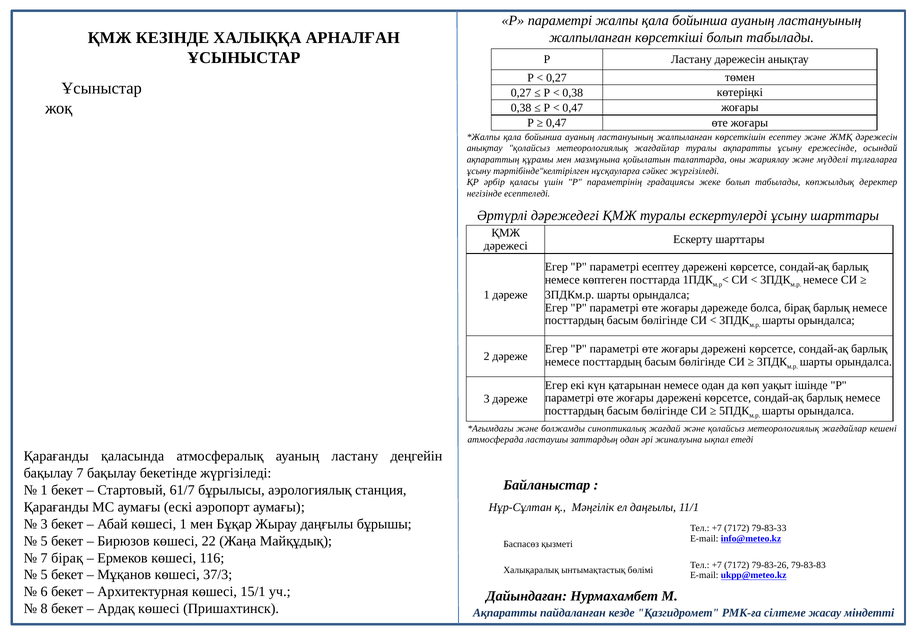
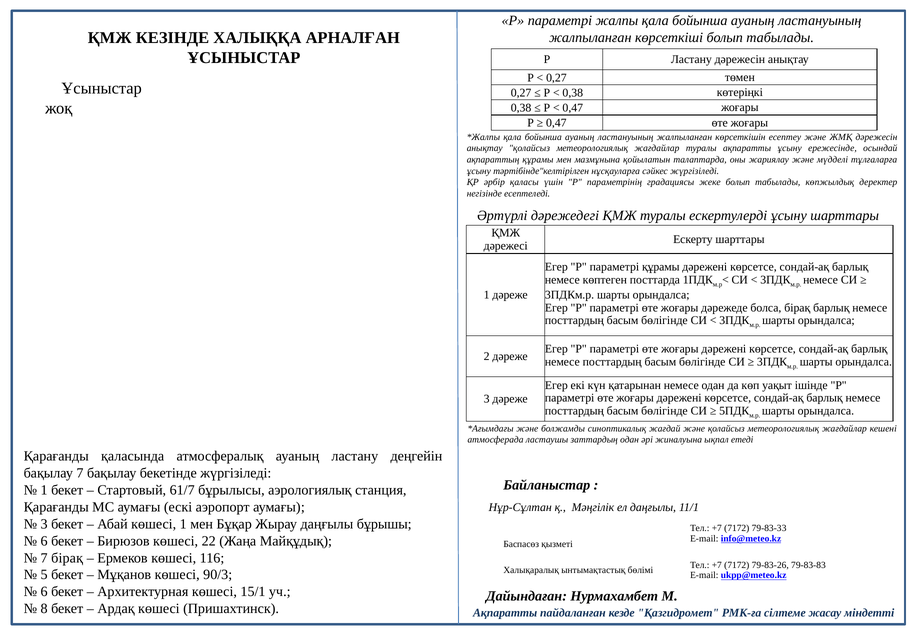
параметрі есептеу: есептеу -> құрамы
5 at (44, 541): 5 -> 6
37/3: 37/3 -> 90/3
